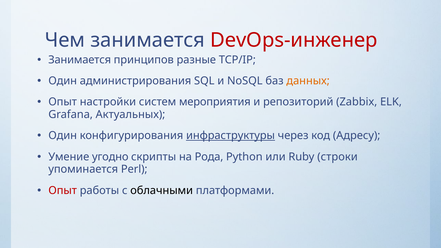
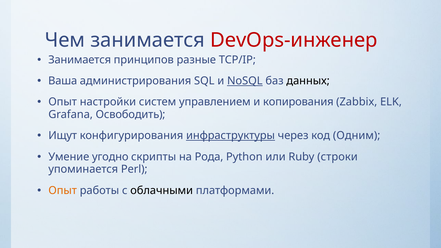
Один at (63, 81): Один -> Ваша
NoSQL underline: none -> present
данных colour: orange -> black
мероприятия: мероприятия -> управлением
репозиторий: репозиторий -> копирования
Актуальных: Актуальных -> Освободить
Один at (63, 136): Один -> Ищут
Адресу: Адресу -> Одним
Опыт at (63, 191) colour: red -> orange
